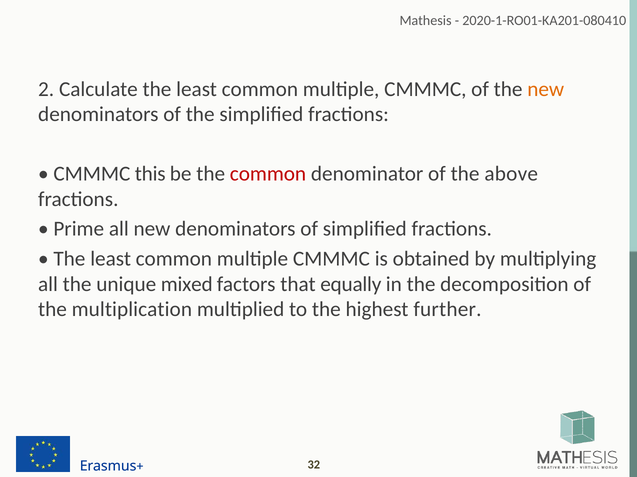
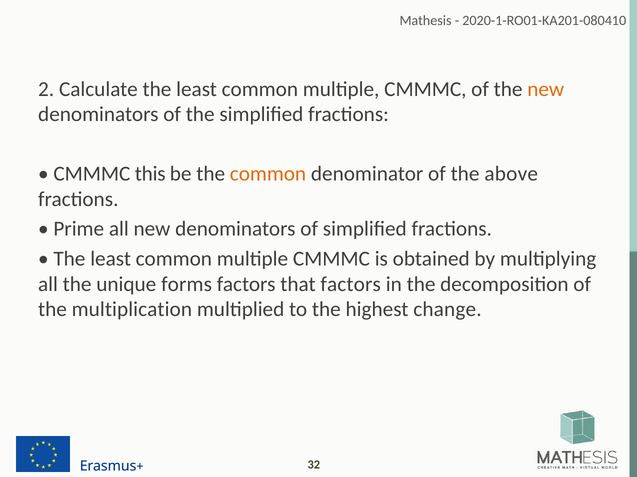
common at (268, 174) colour: red -> orange
mixed: mixed -> forms
that equally: equally -> factors
further: further -> change
